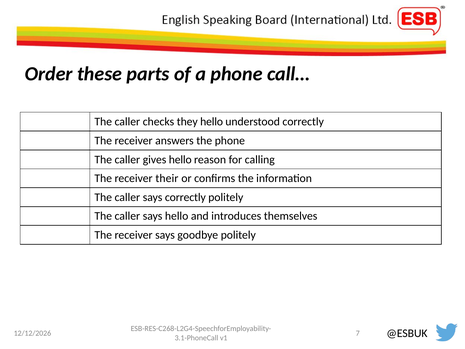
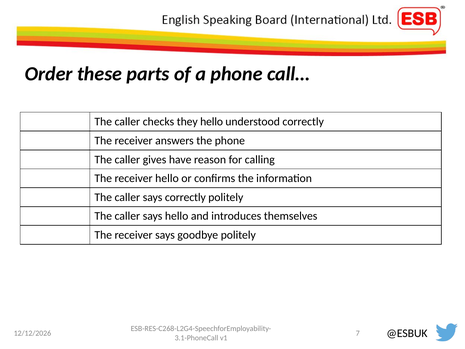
gives hello: hello -> have
receiver their: their -> hello
